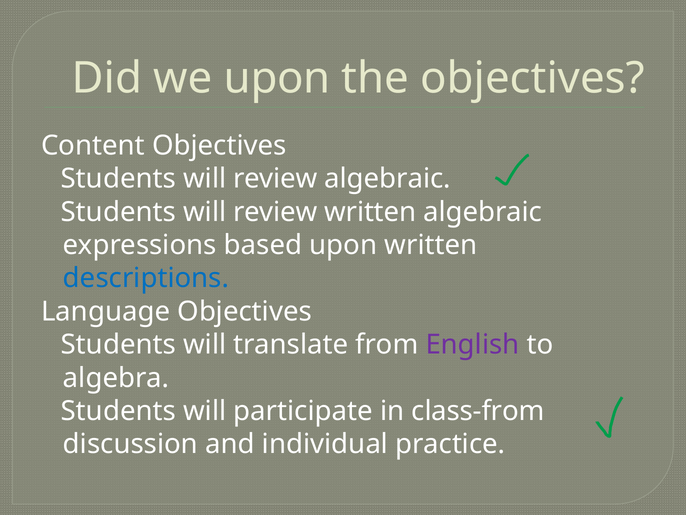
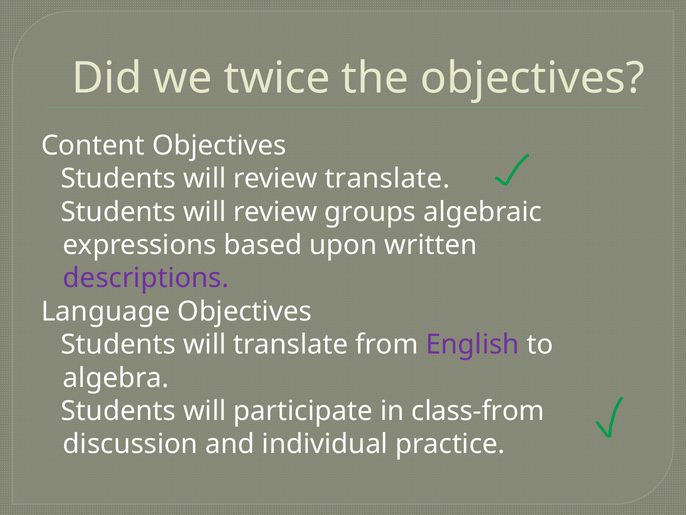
we upon: upon -> twice
review algebraic: algebraic -> translate
review written: written -> groups
descriptions colour: blue -> purple
